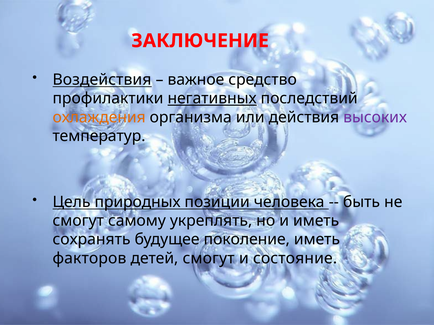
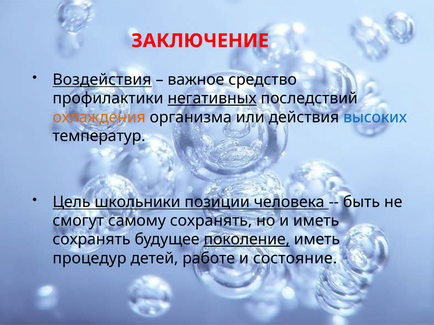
высоких colour: purple -> blue
природных: природных -> школьники
самому укреплять: укреплять -> сохранять
поколение underline: none -> present
факторов: факторов -> процедур
детей смогут: смогут -> работе
